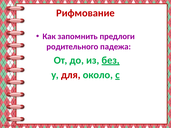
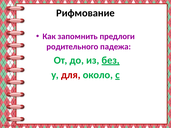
Рифмование colour: red -> black
